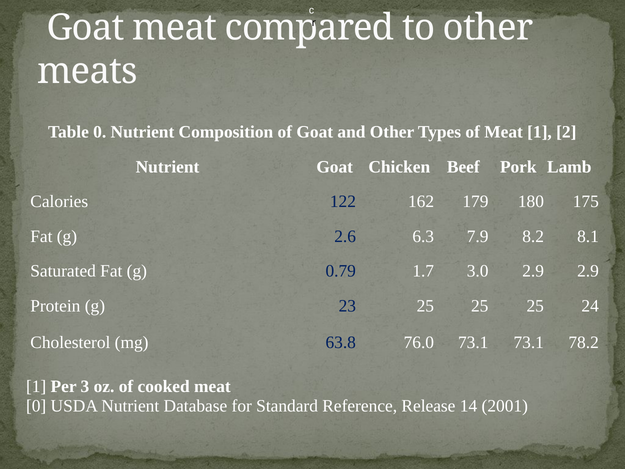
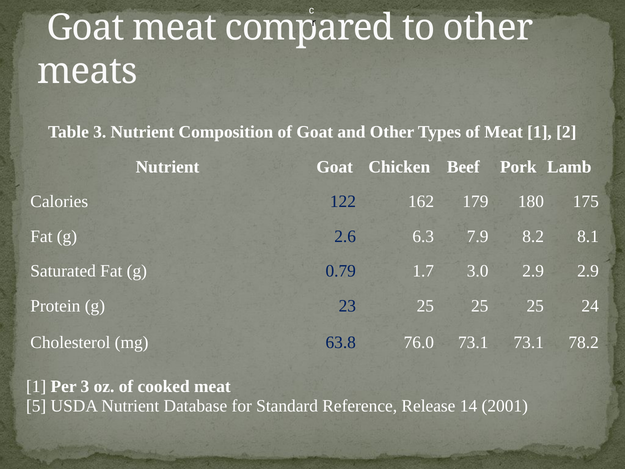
Table 0: 0 -> 3
0 at (36, 406): 0 -> 5
